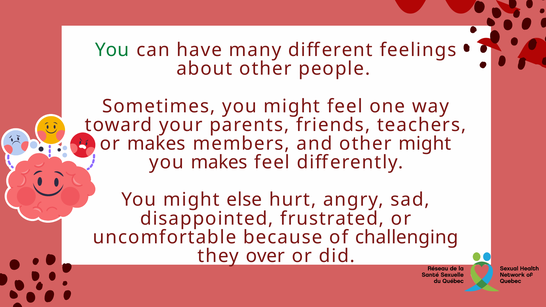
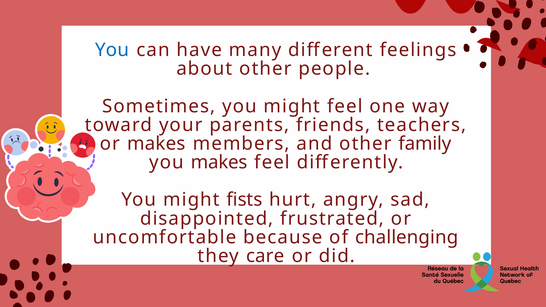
You at (112, 50) colour: green -> blue
other might: might -> family
else: else -> fists
over: over -> care
